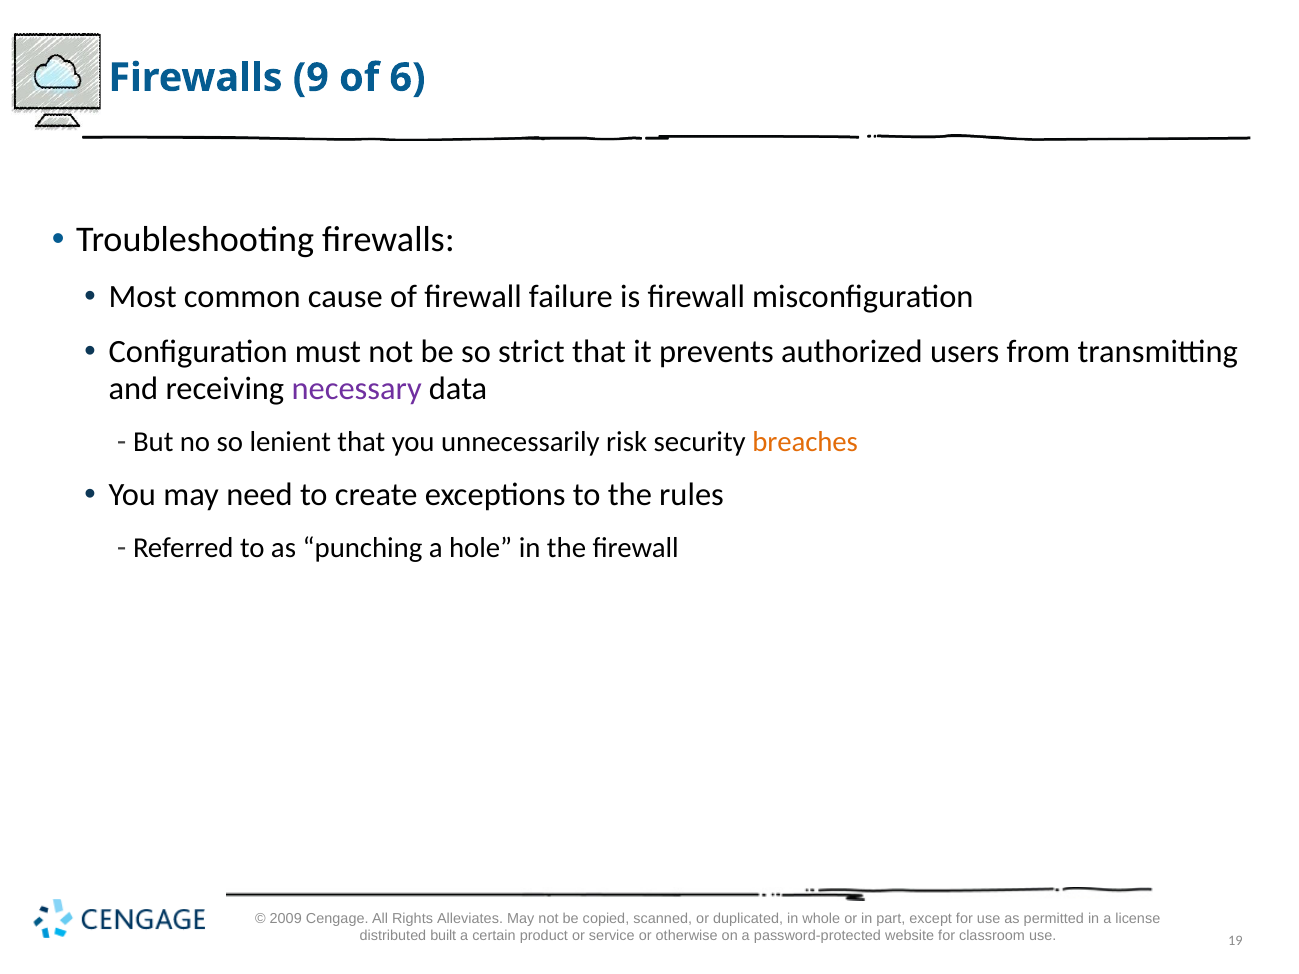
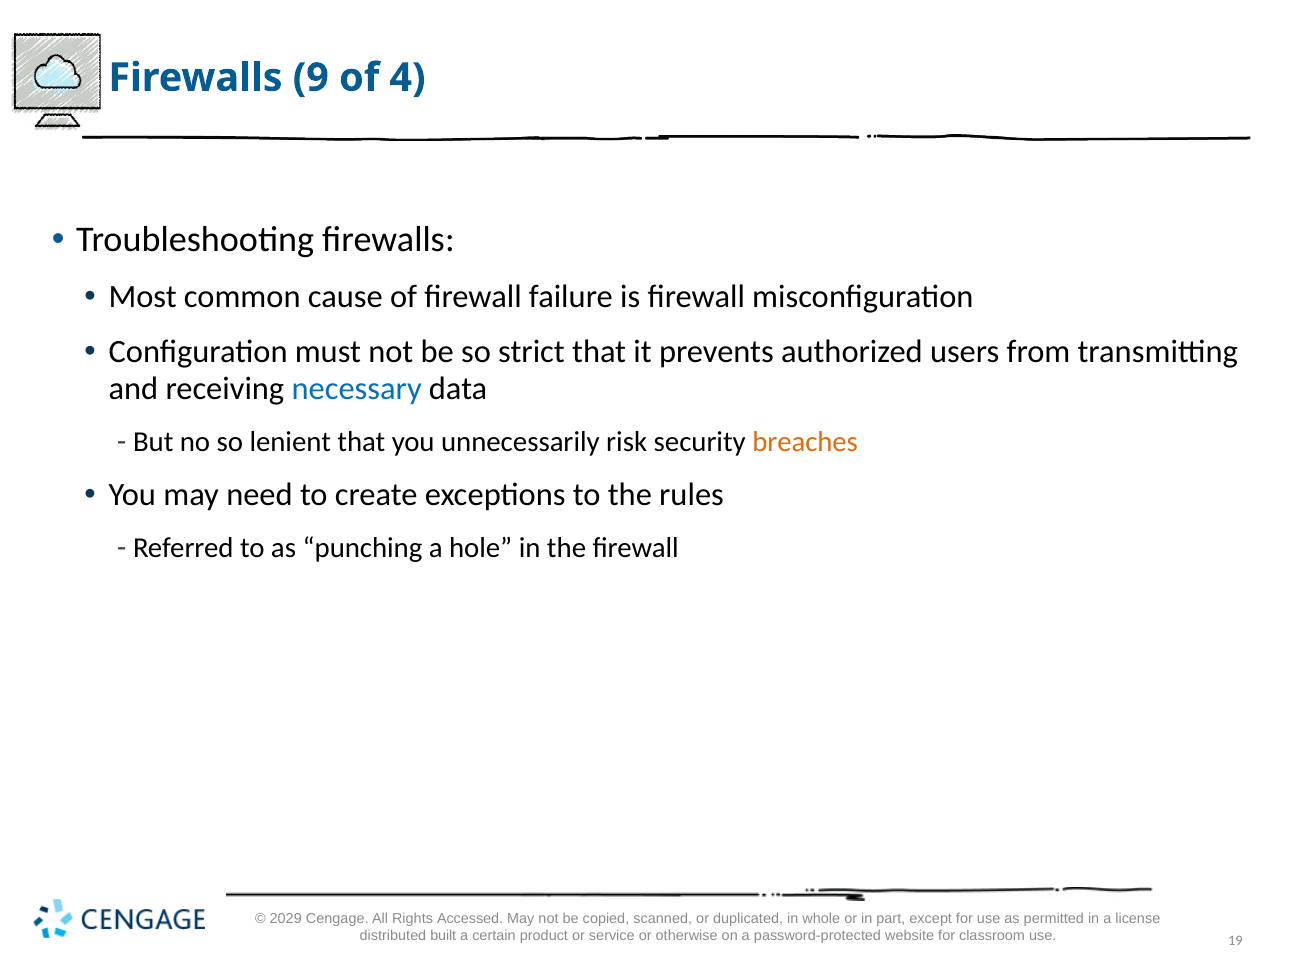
6: 6 -> 4
necessary colour: purple -> blue
2009: 2009 -> 2029
Alleviates: Alleviates -> Accessed
